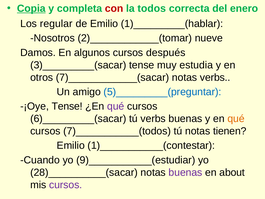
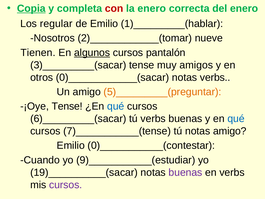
la todos: todos -> enero
Damos: Damos -> Tienen
algunos underline: none -> present
después: después -> pantalón
estudia: estudia -> amigos
7)____________(sacar: 7)____________(sacar -> 0)____________(sacar
5)_________(preguntar colour: blue -> orange
qué at (116, 106) colour: purple -> blue
qué at (236, 119) colour: orange -> blue
7)___________(todos: 7)___________(todos -> 7)___________(tense
notas tienen: tienen -> amigo
1)___________(contestar: 1)___________(contestar -> 0)___________(contestar
28)__________(sacar: 28)__________(sacar -> 19)__________(sacar
en about: about -> verbs
